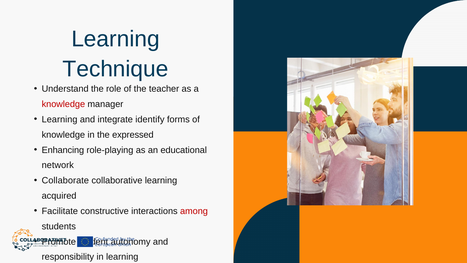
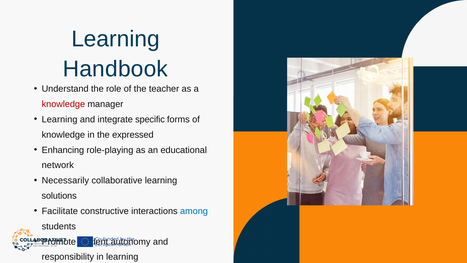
Technique: Technique -> Handbook
identify: identify -> specific
Collaborate: Collaborate -> Necessarily
acquired: acquired -> solutions
among colour: red -> blue
